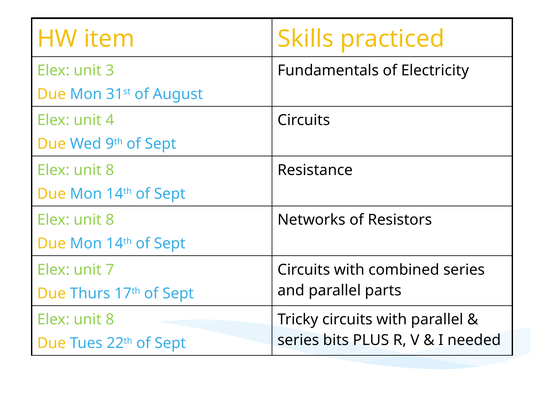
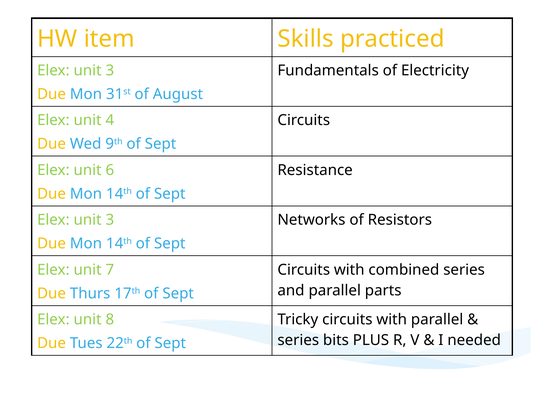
8 at (110, 170): 8 -> 6
8 at (110, 220): 8 -> 3
